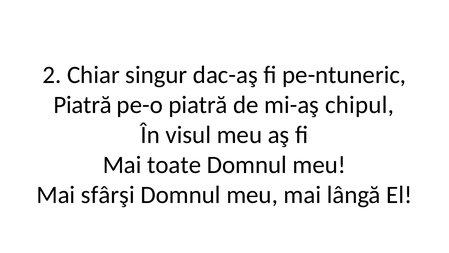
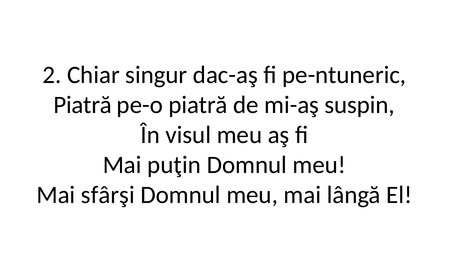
chipul: chipul -> suspin
toate: toate -> puţin
